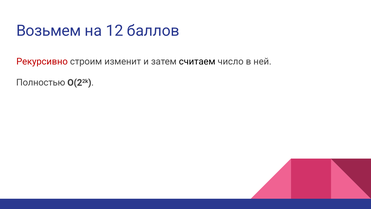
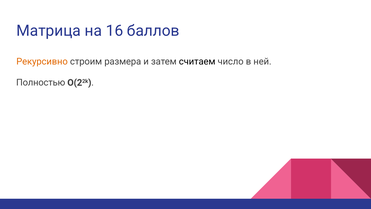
Возьмем: Возьмем -> Матрица
12: 12 -> 16
Рекурсивно colour: red -> orange
изменит: изменит -> размера
